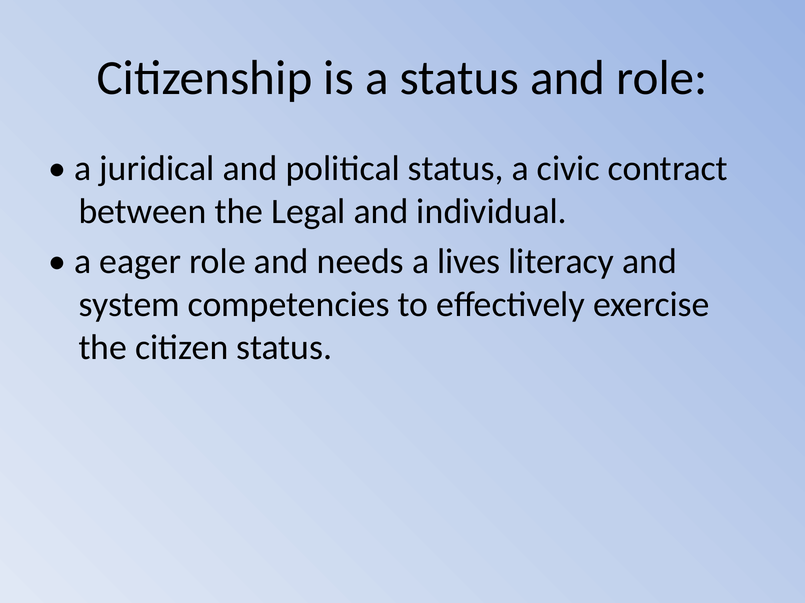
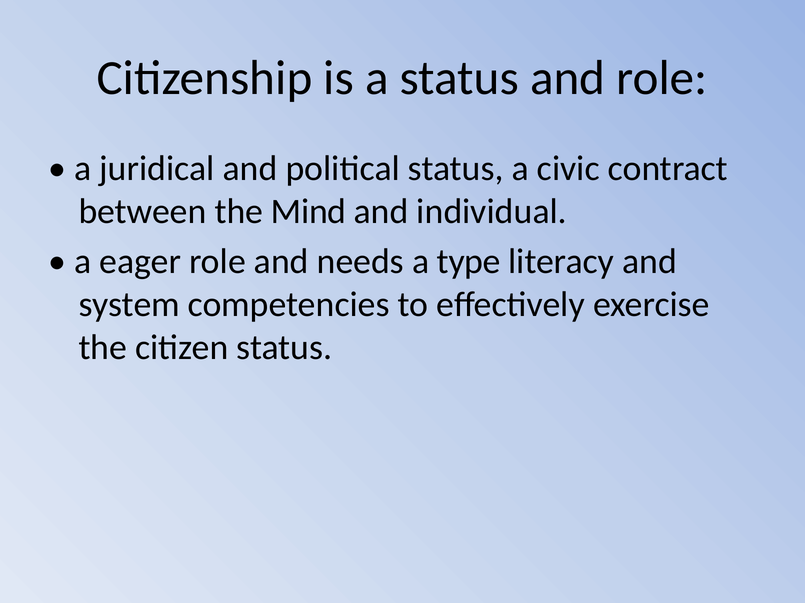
Legal: Legal -> Mind
lives: lives -> type
